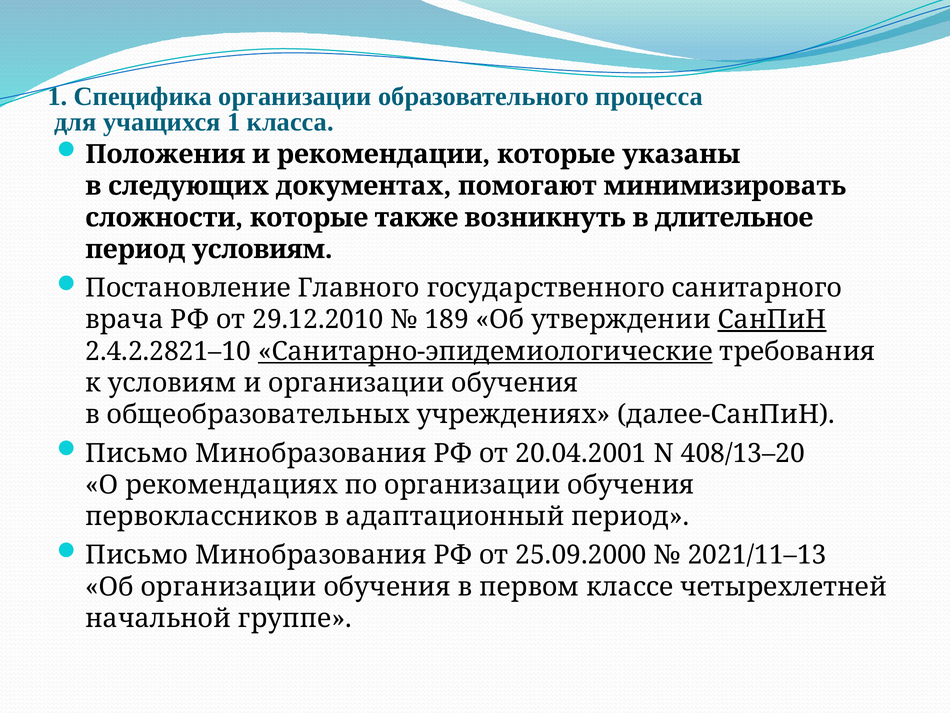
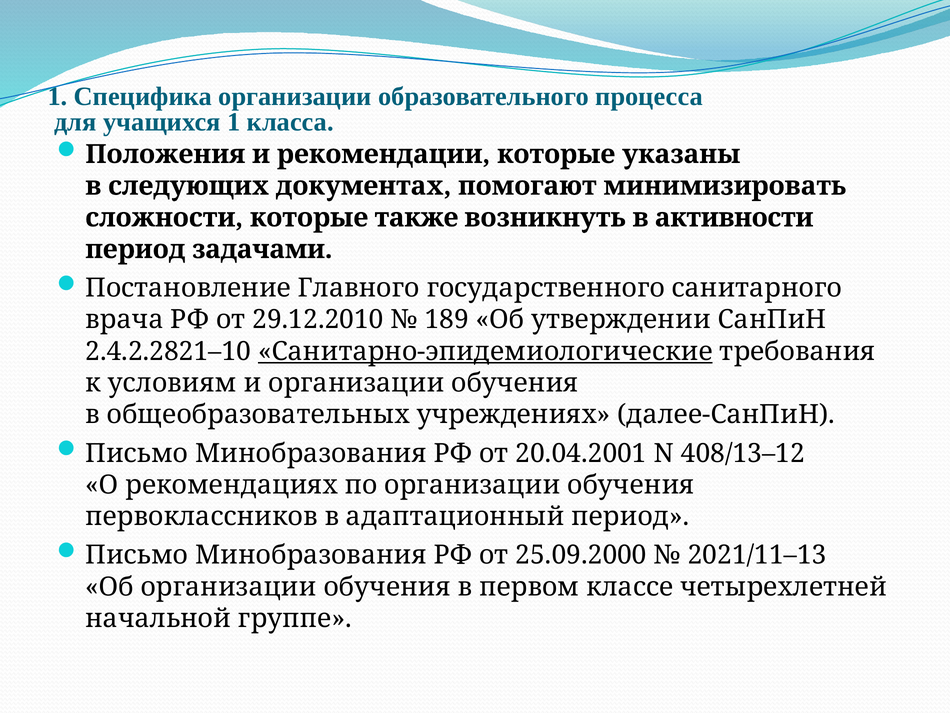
длительное: длительное -> активности
период условиям: условиям -> задачами
СанПиН underline: present -> none
408/13–20: 408/13–20 -> 408/13–12
